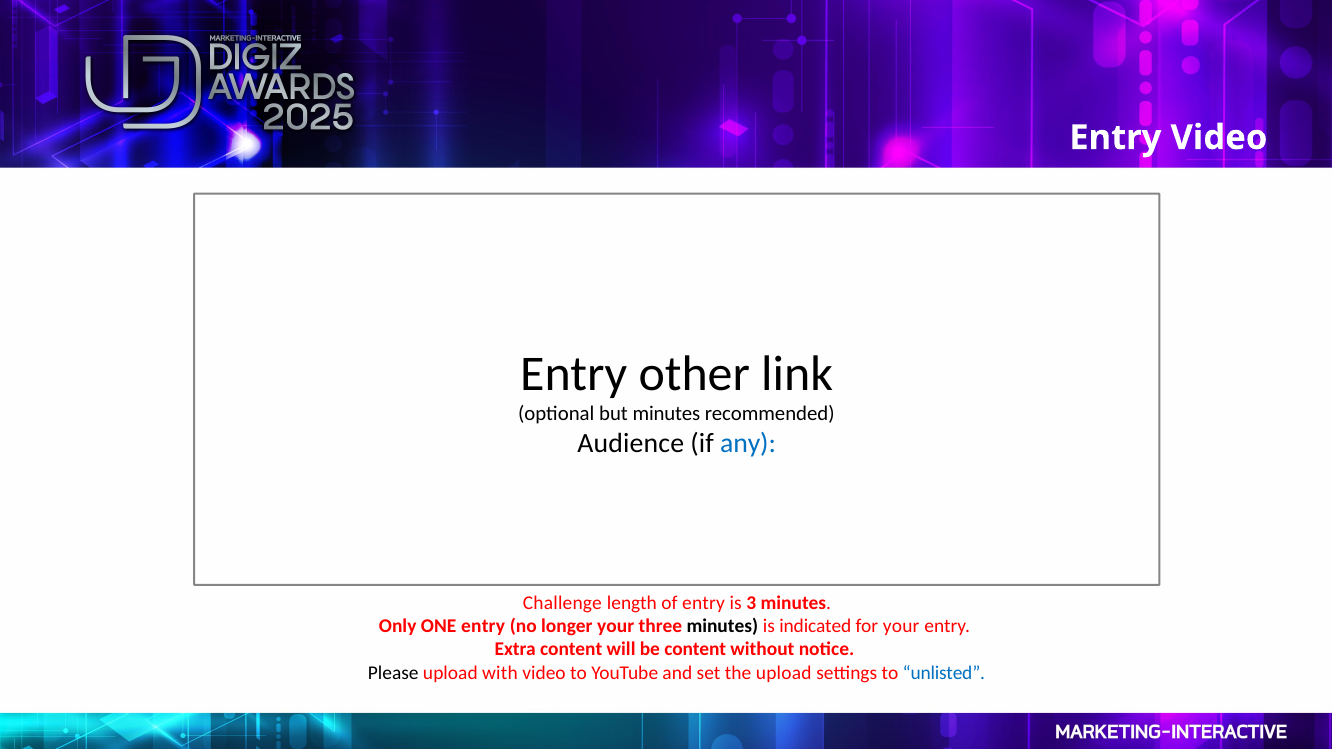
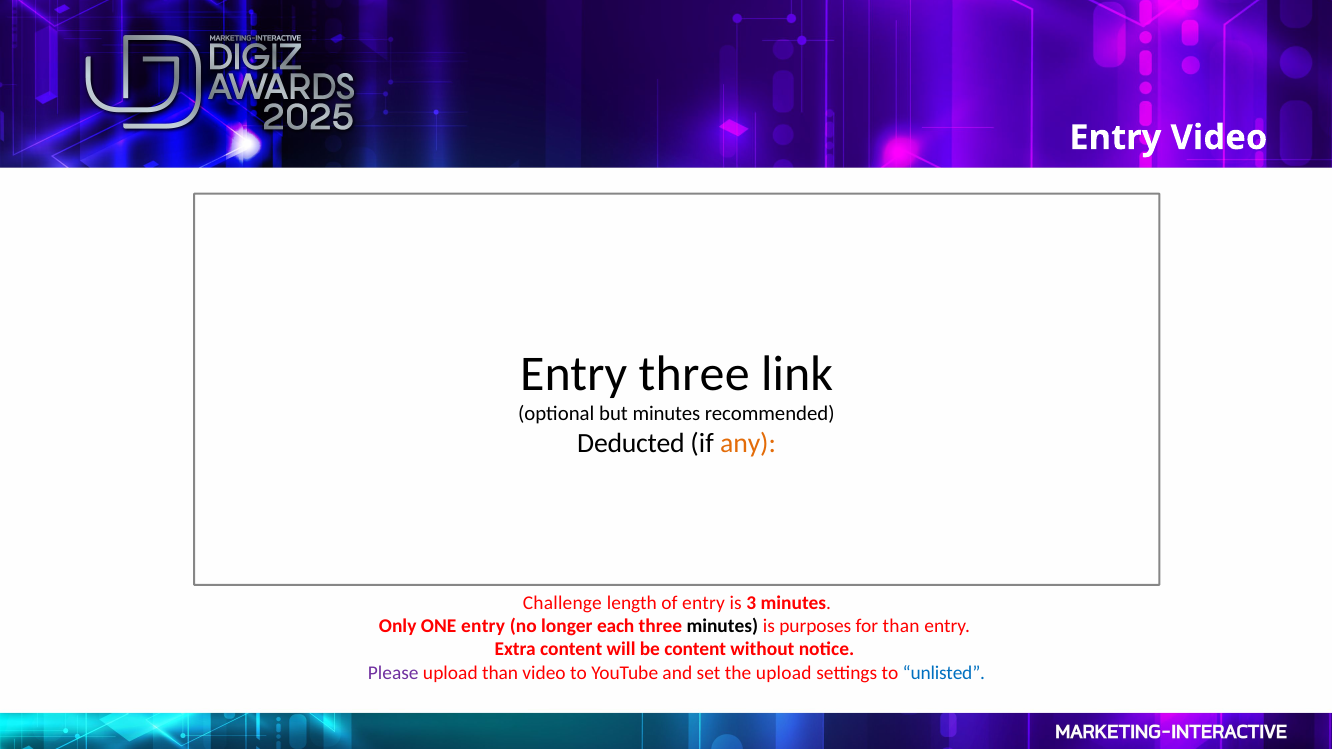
Entry other: other -> three
Audience: Audience -> Deducted
any colour: blue -> orange
longer your: your -> each
indicated: indicated -> purposes
for your: your -> than
Please colour: black -> purple
upload with: with -> than
